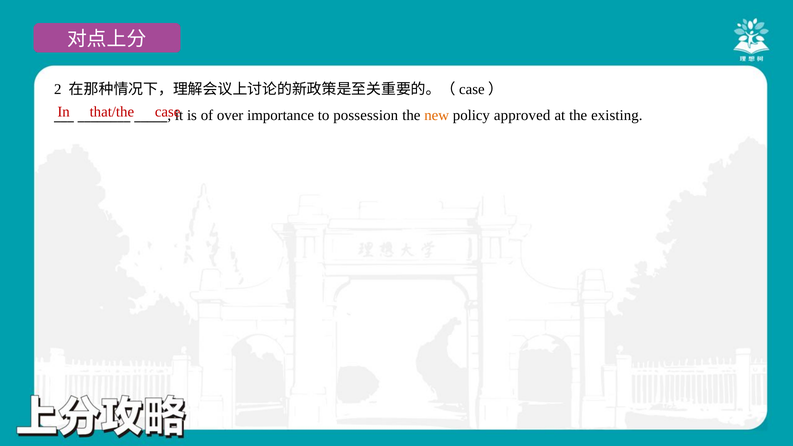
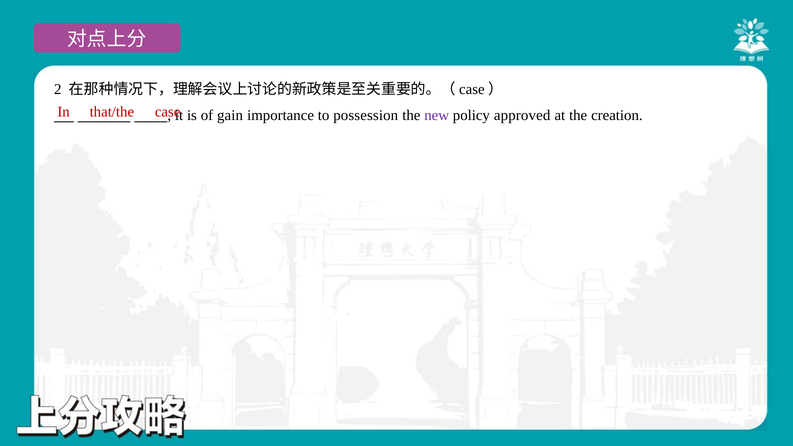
over: over -> gain
new colour: orange -> purple
existing: existing -> creation
